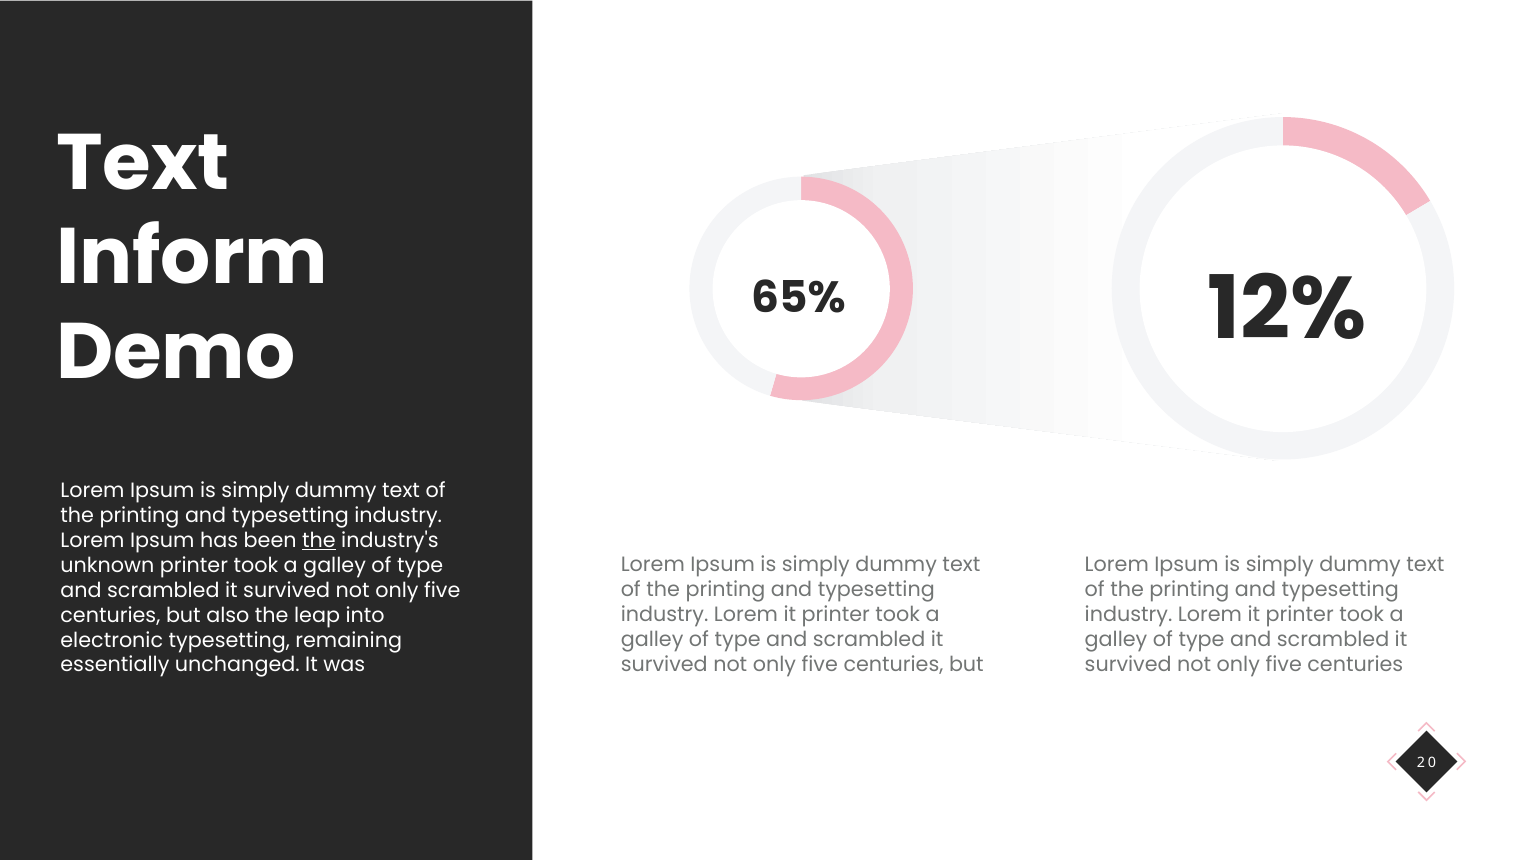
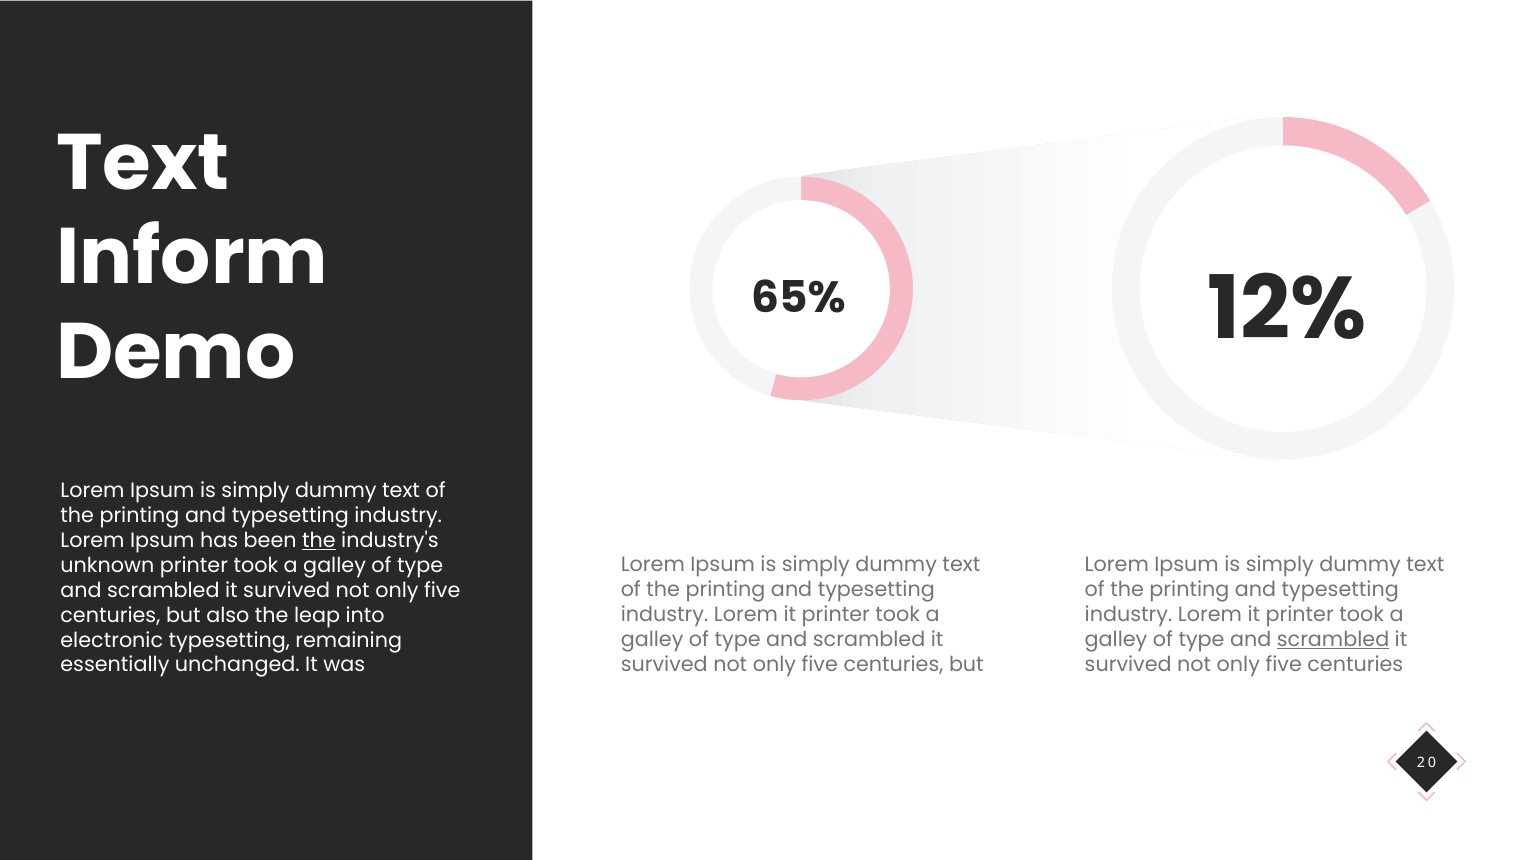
scrambled at (1333, 640) underline: none -> present
